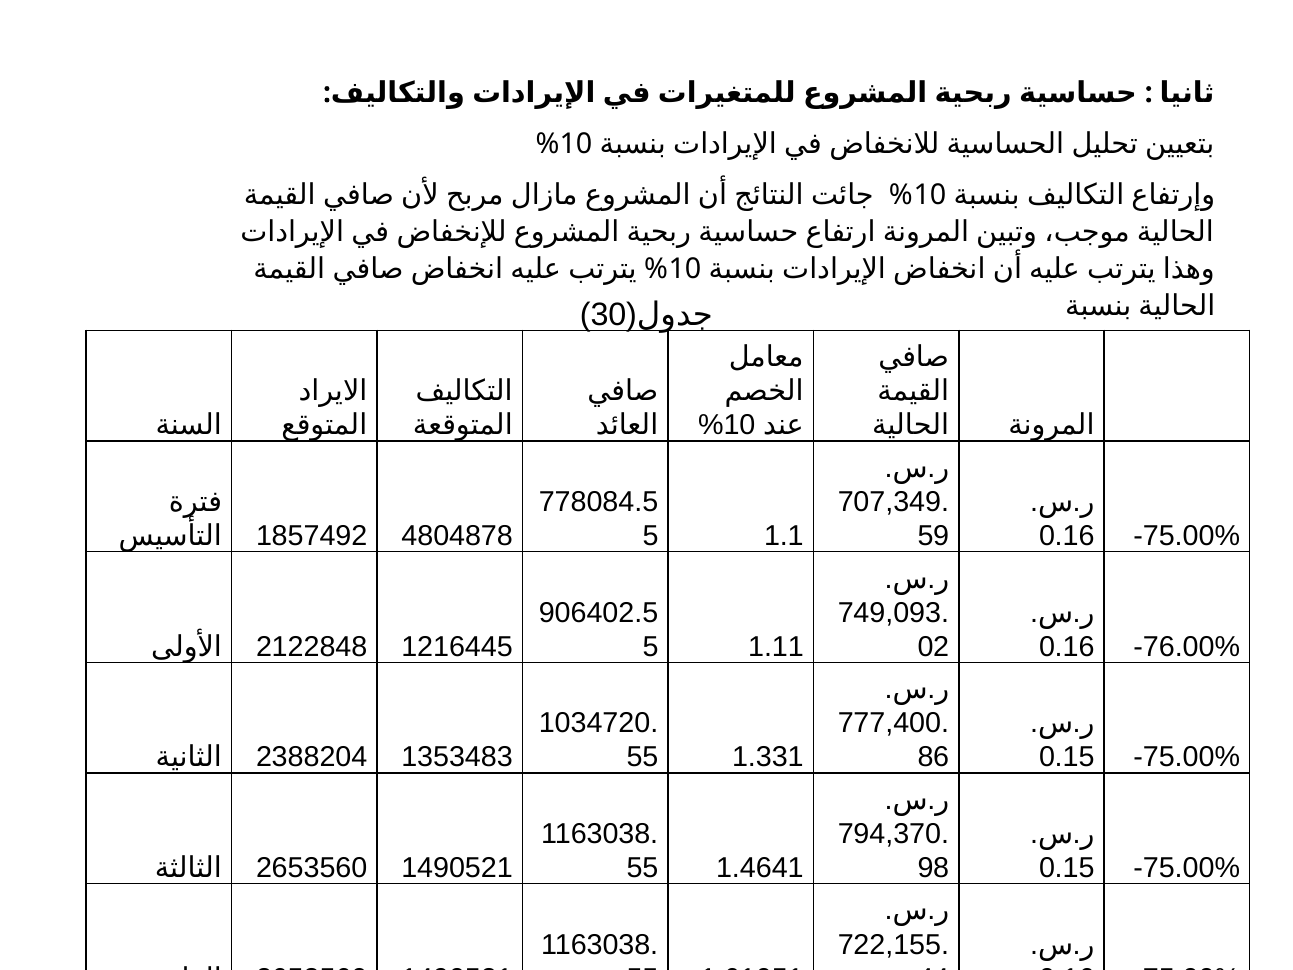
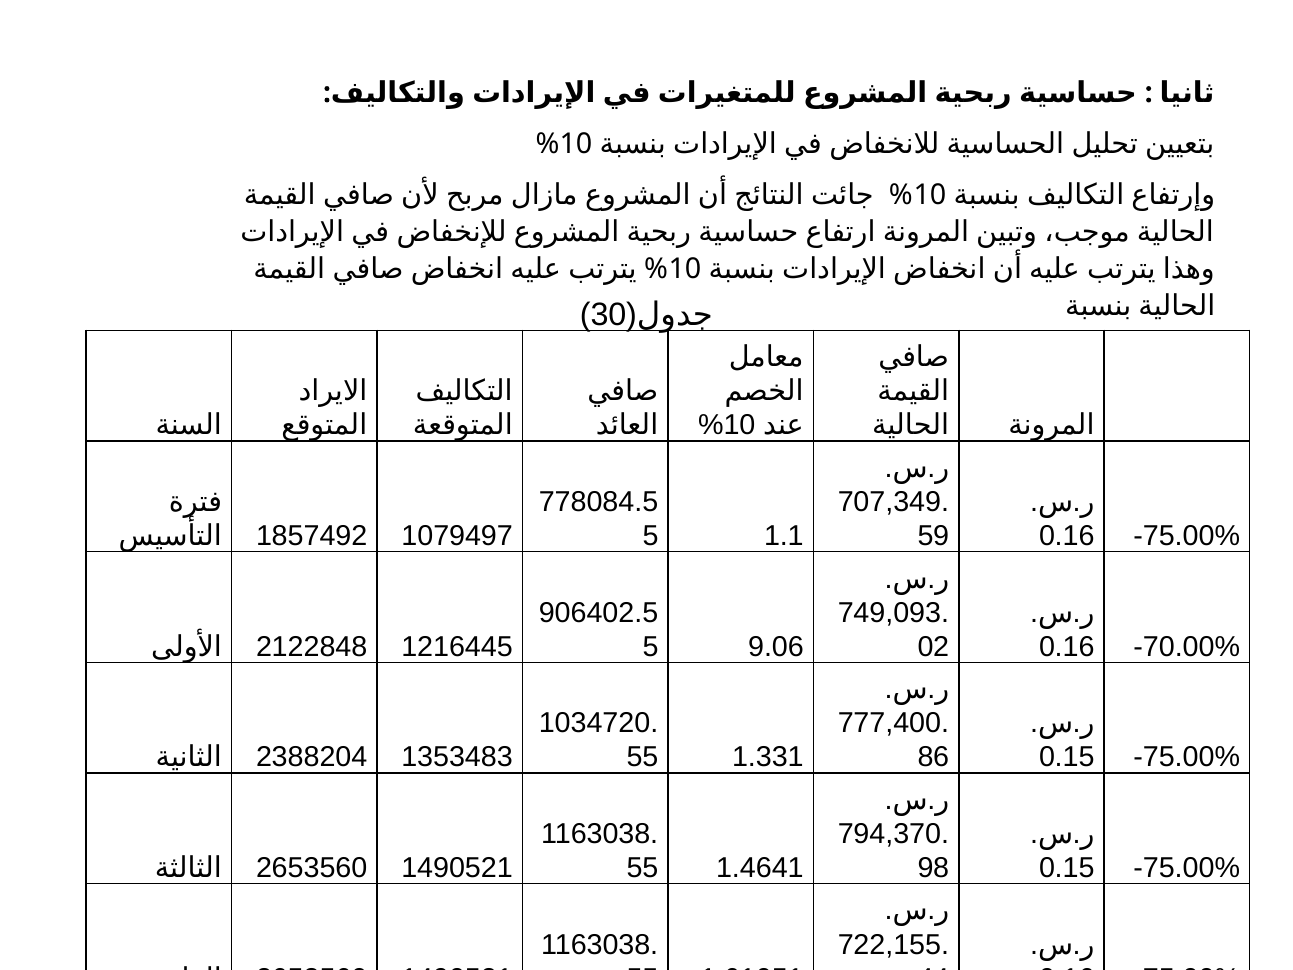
4804878: 4804878 -> 1079497
1.11: 1.11 -> 9.06
-76.00%: -76.00% -> -70.00%
